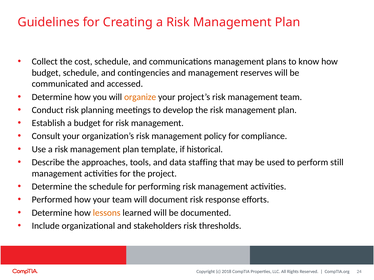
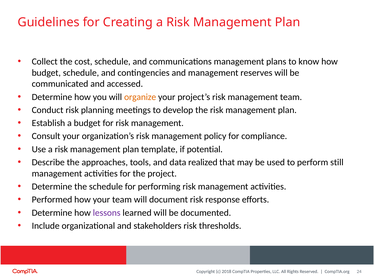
historical: historical -> potential
staffing: staffing -> realized
lessons colour: orange -> purple
